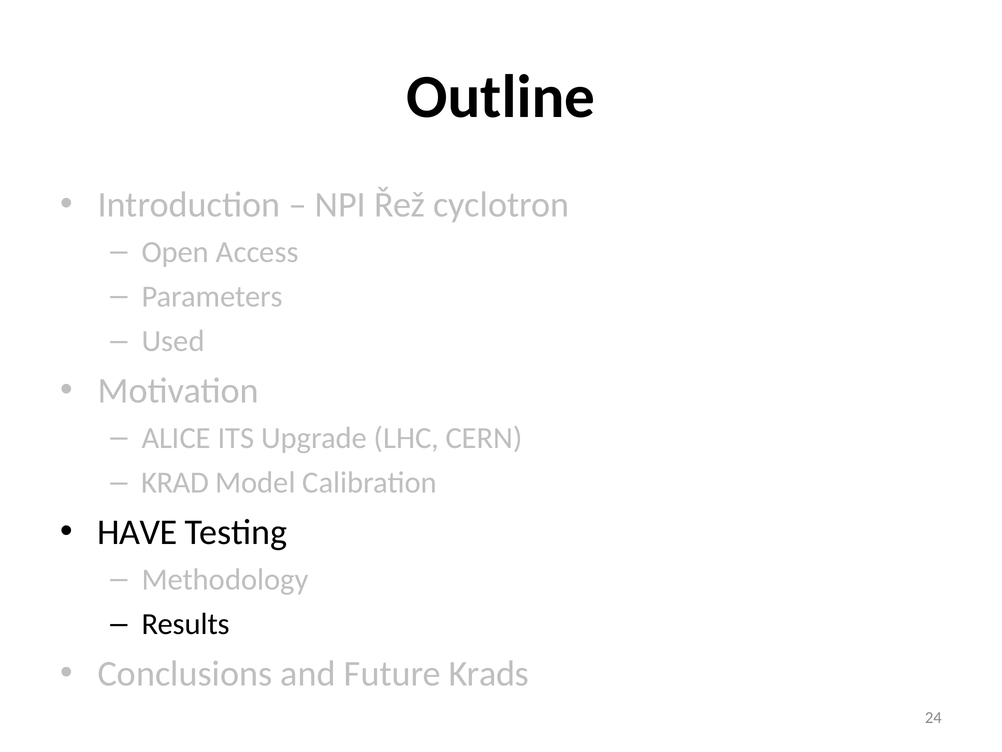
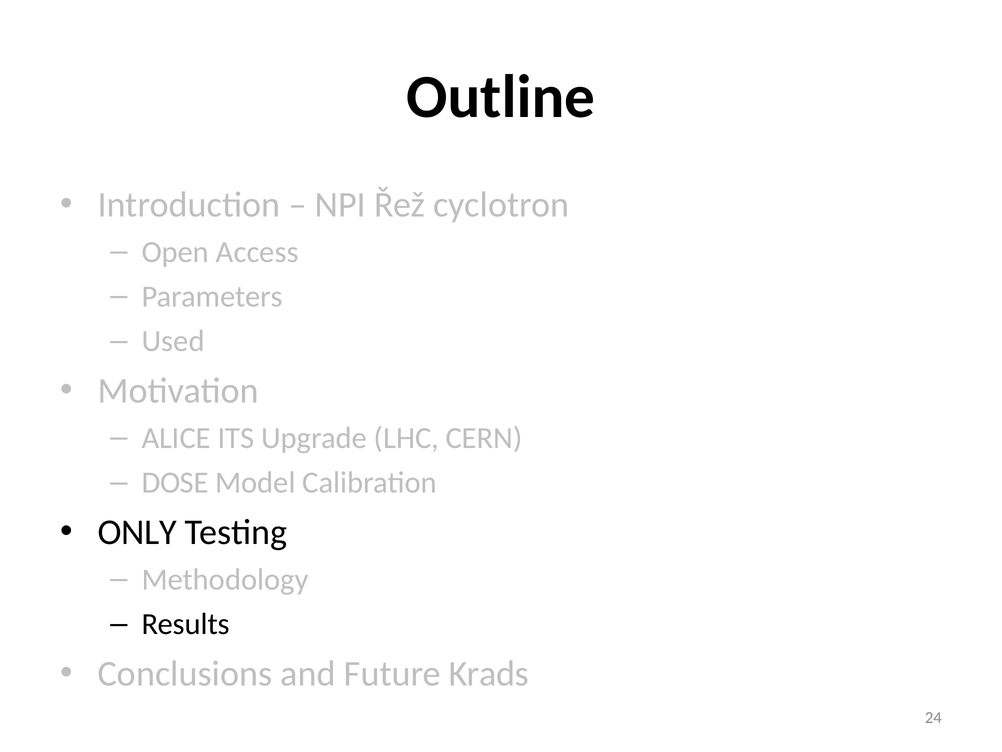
KRAD: KRAD -> DOSE
HAVE: HAVE -> ONLY
